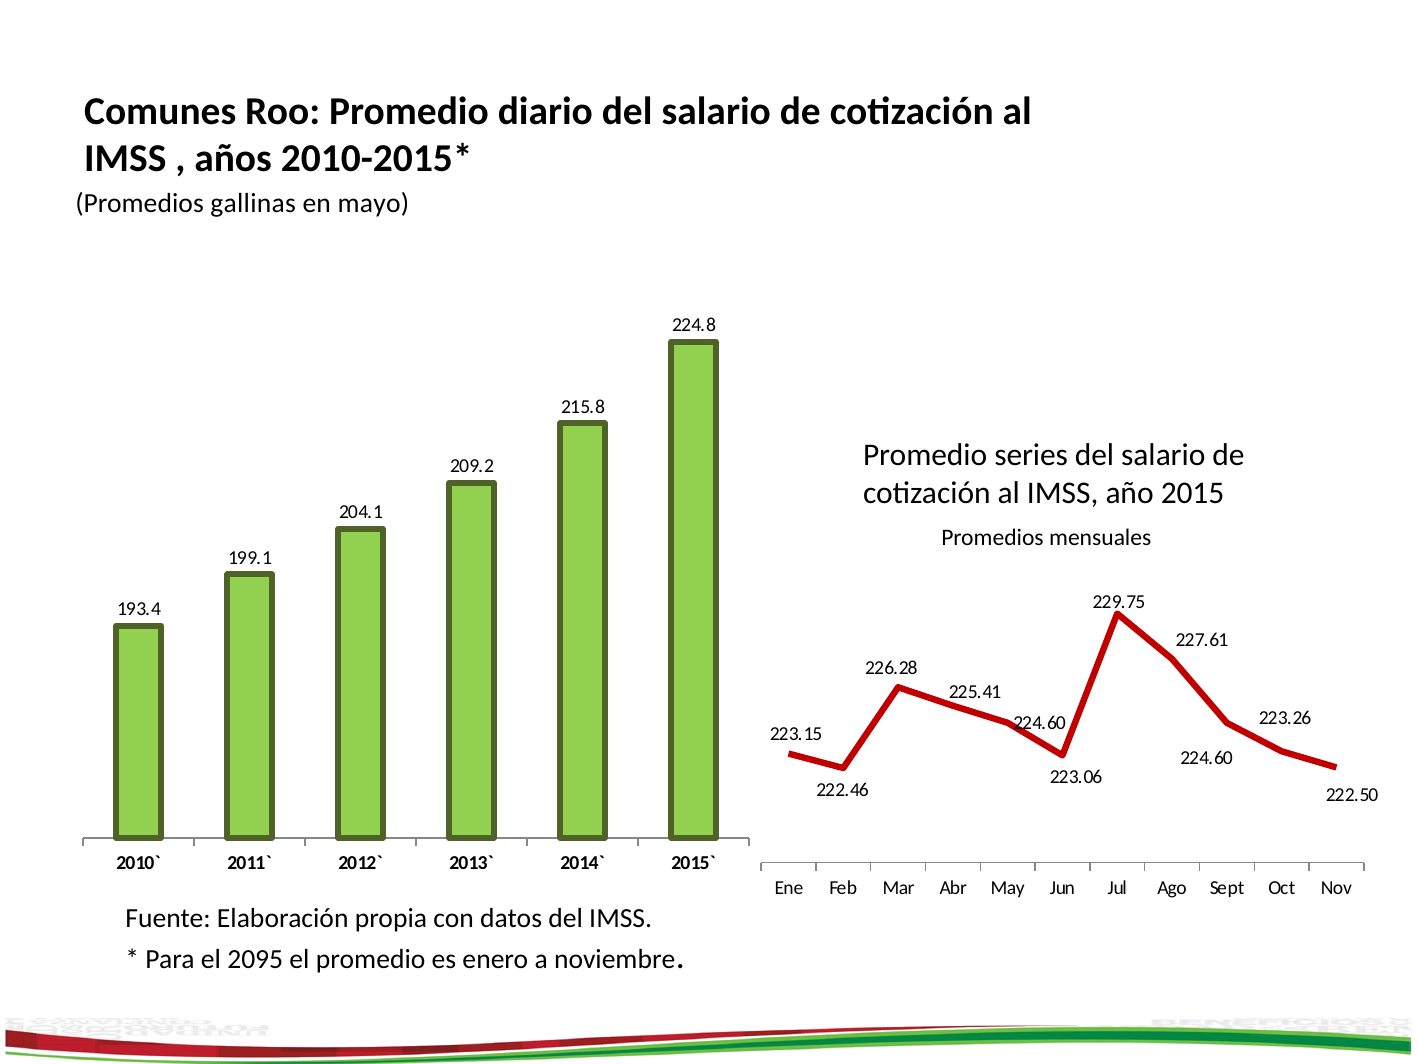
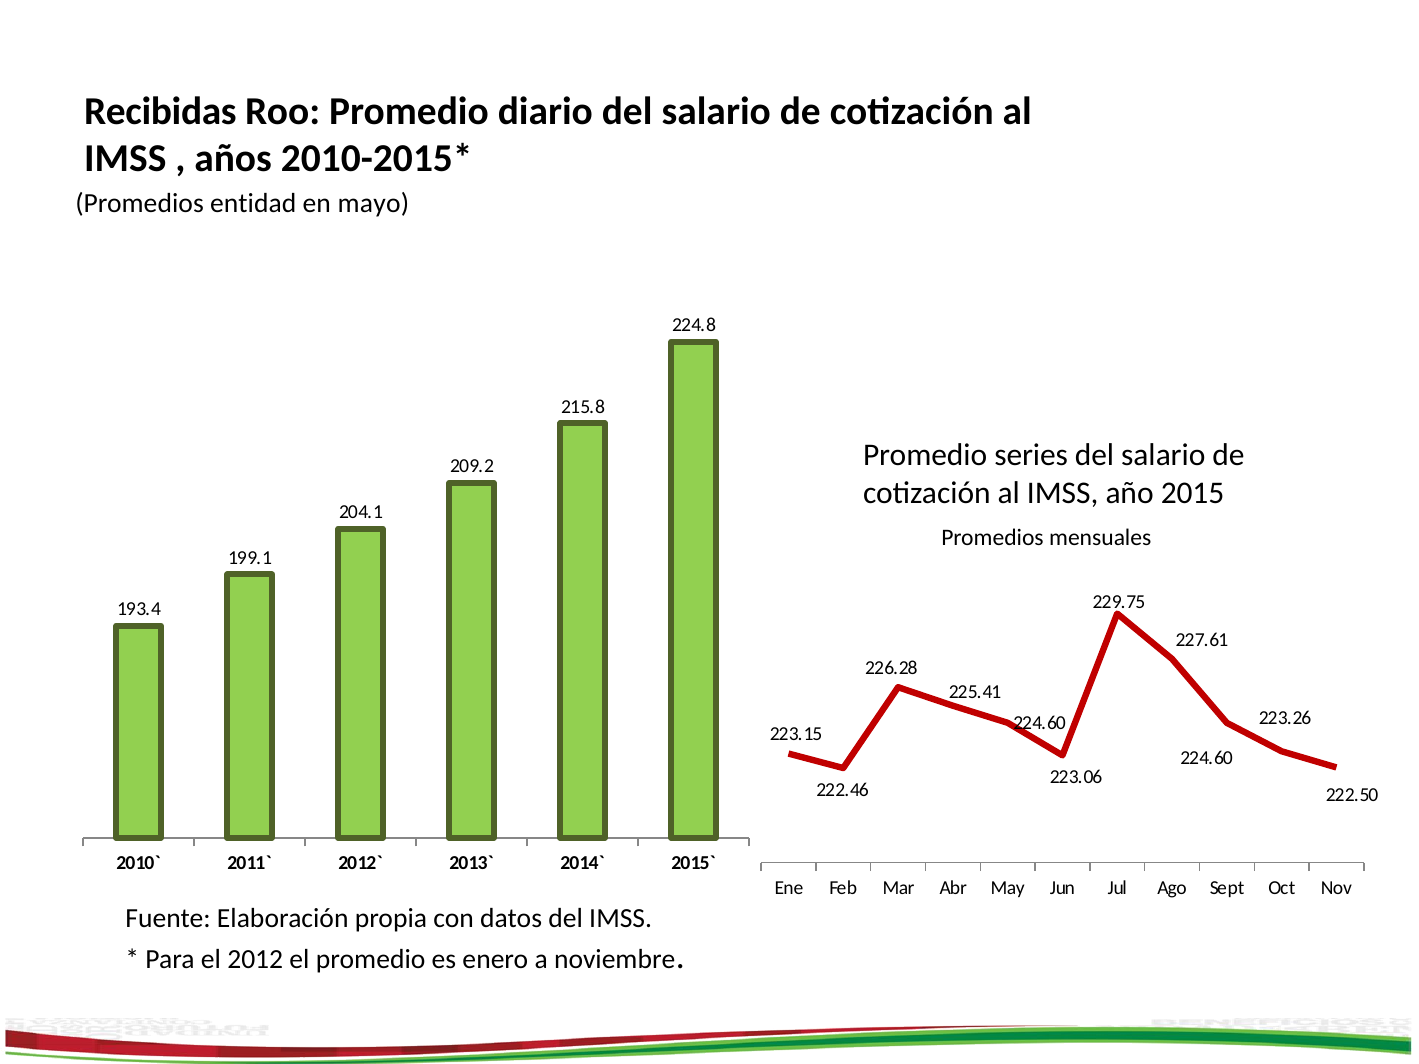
Comunes: Comunes -> Recibidas
gallinas: gallinas -> entidad
2095: 2095 -> 2012
